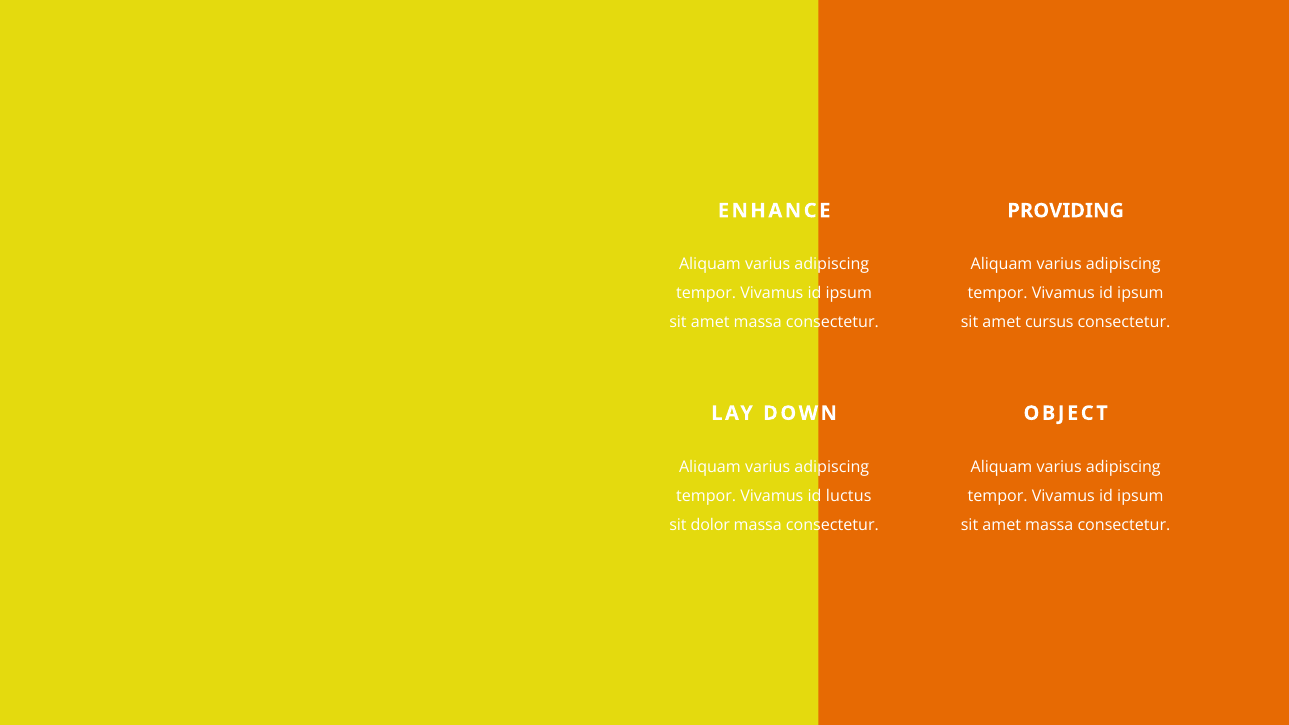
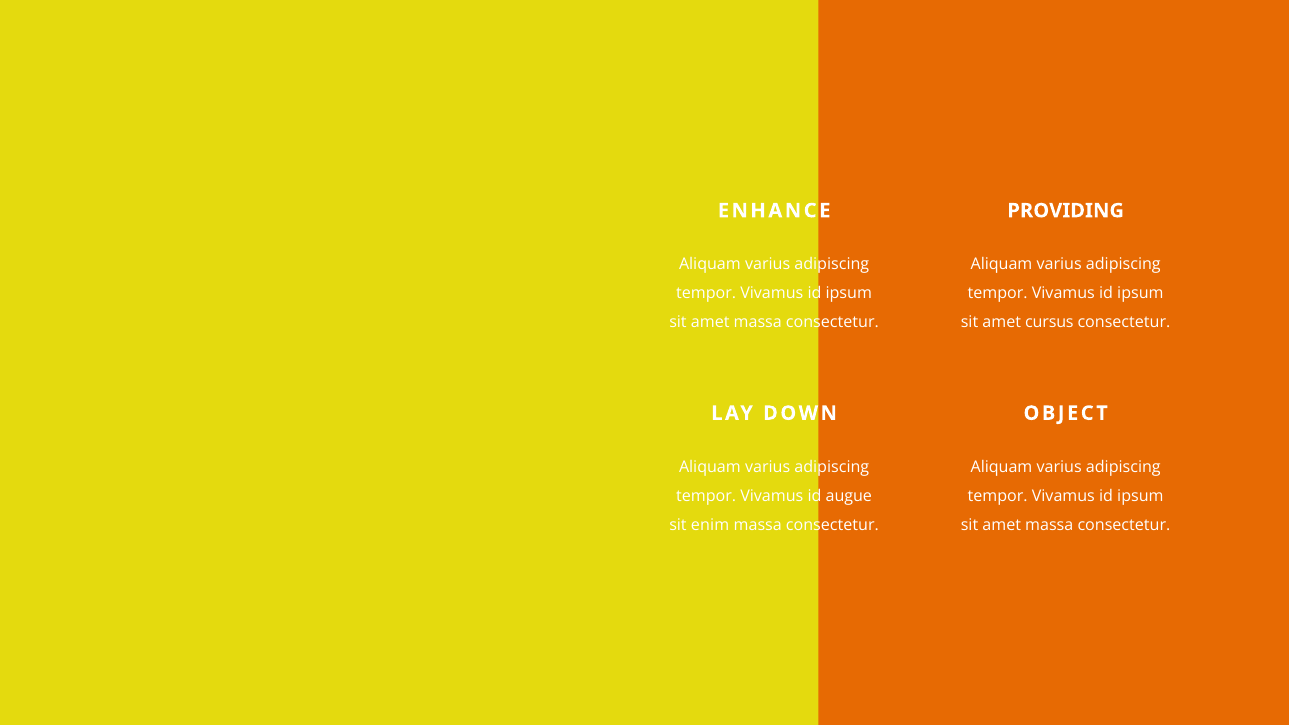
luctus: luctus -> augue
dolor: dolor -> enim
